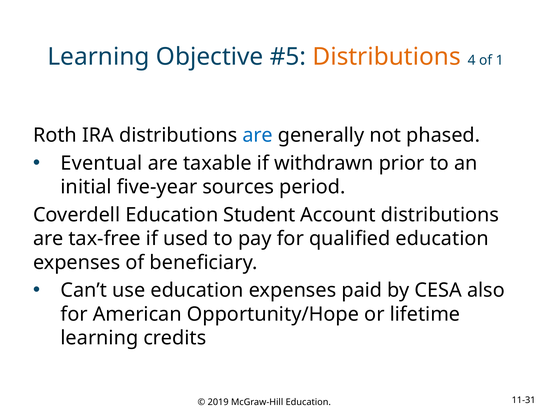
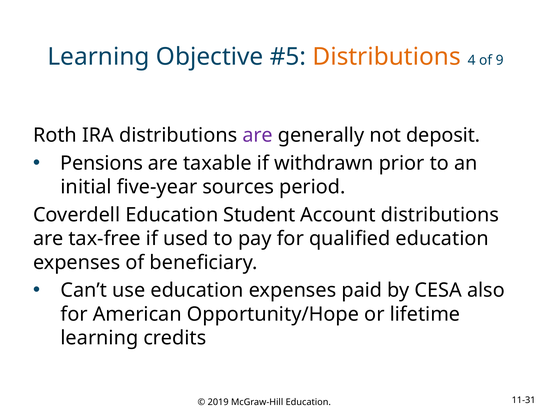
1: 1 -> 9
are at (258, 135) colour: blue -> purple
phased: phased -> deposit
Eventual: Eventual -> Pensions
